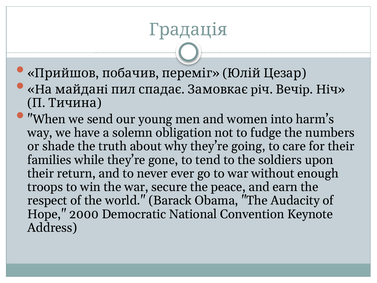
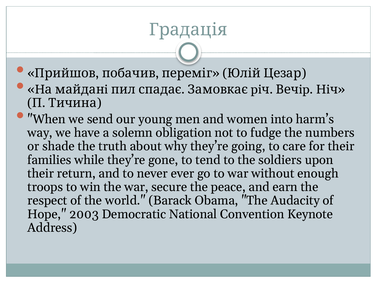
2000: 2000 -> 2003
